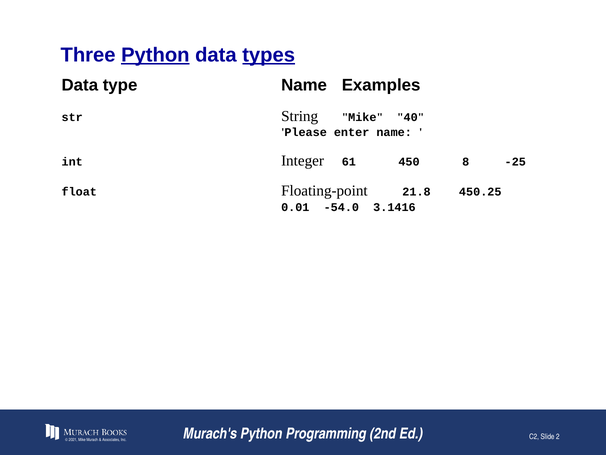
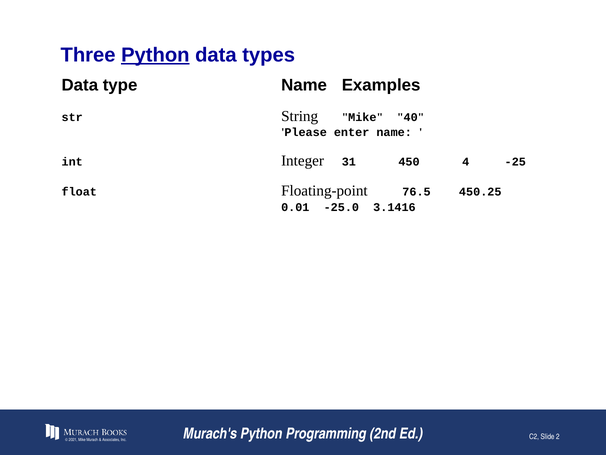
types underline: present -> none
61: 61 -> 31
8: 8 -> 4
21.8: 21.8 -> 76.5
-54.0: -54.0 -> -25.0
